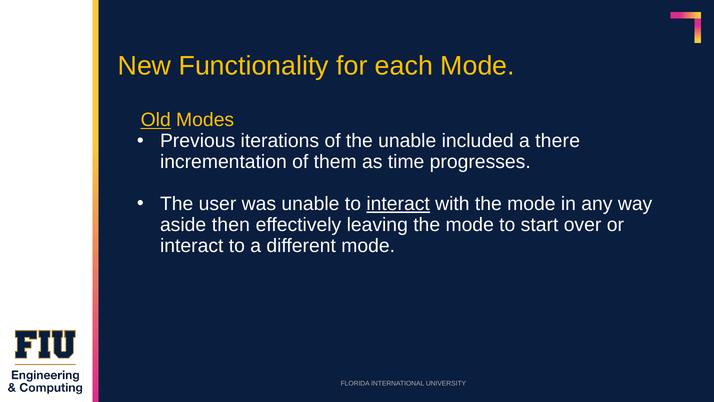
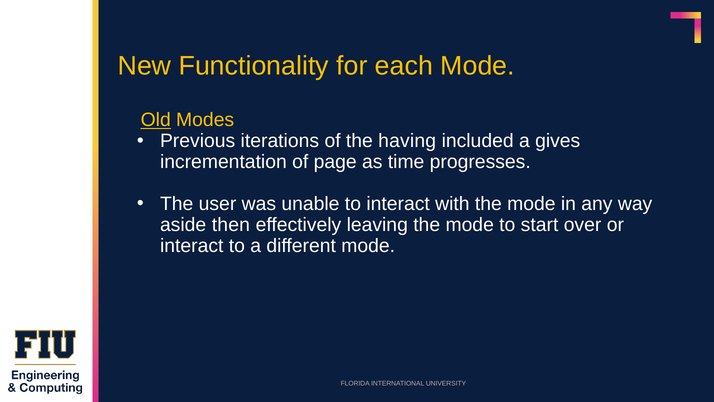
the unable: unable -> having
there: there -> gives
them: them -> page
interact at (398, 204) underline: present -> none
